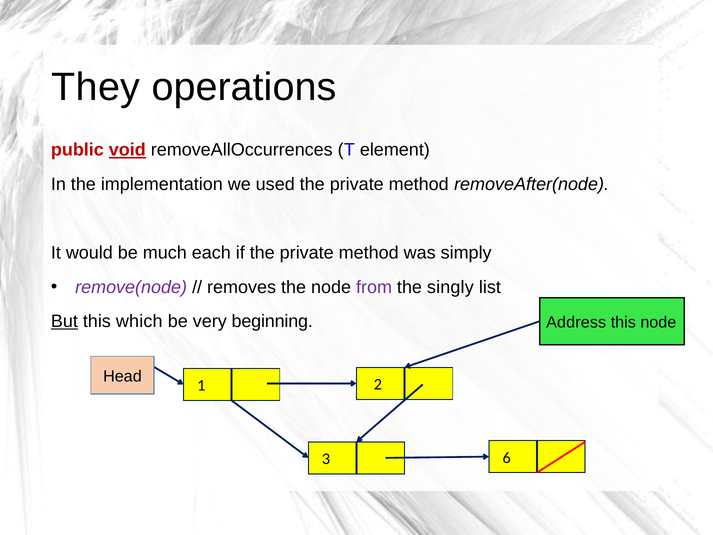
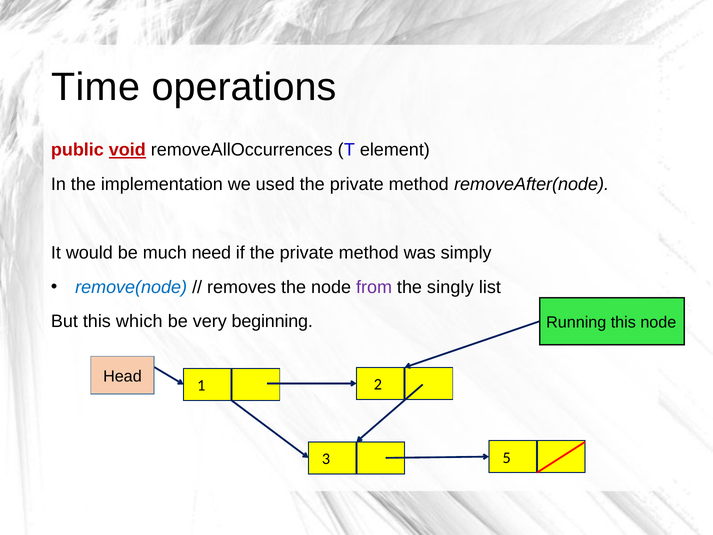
They: They -> Time
each: each -> need
remove(node colour: purple -> blue
But underline: present -> none
Address: Address -> Running
6: 6 -> 5
